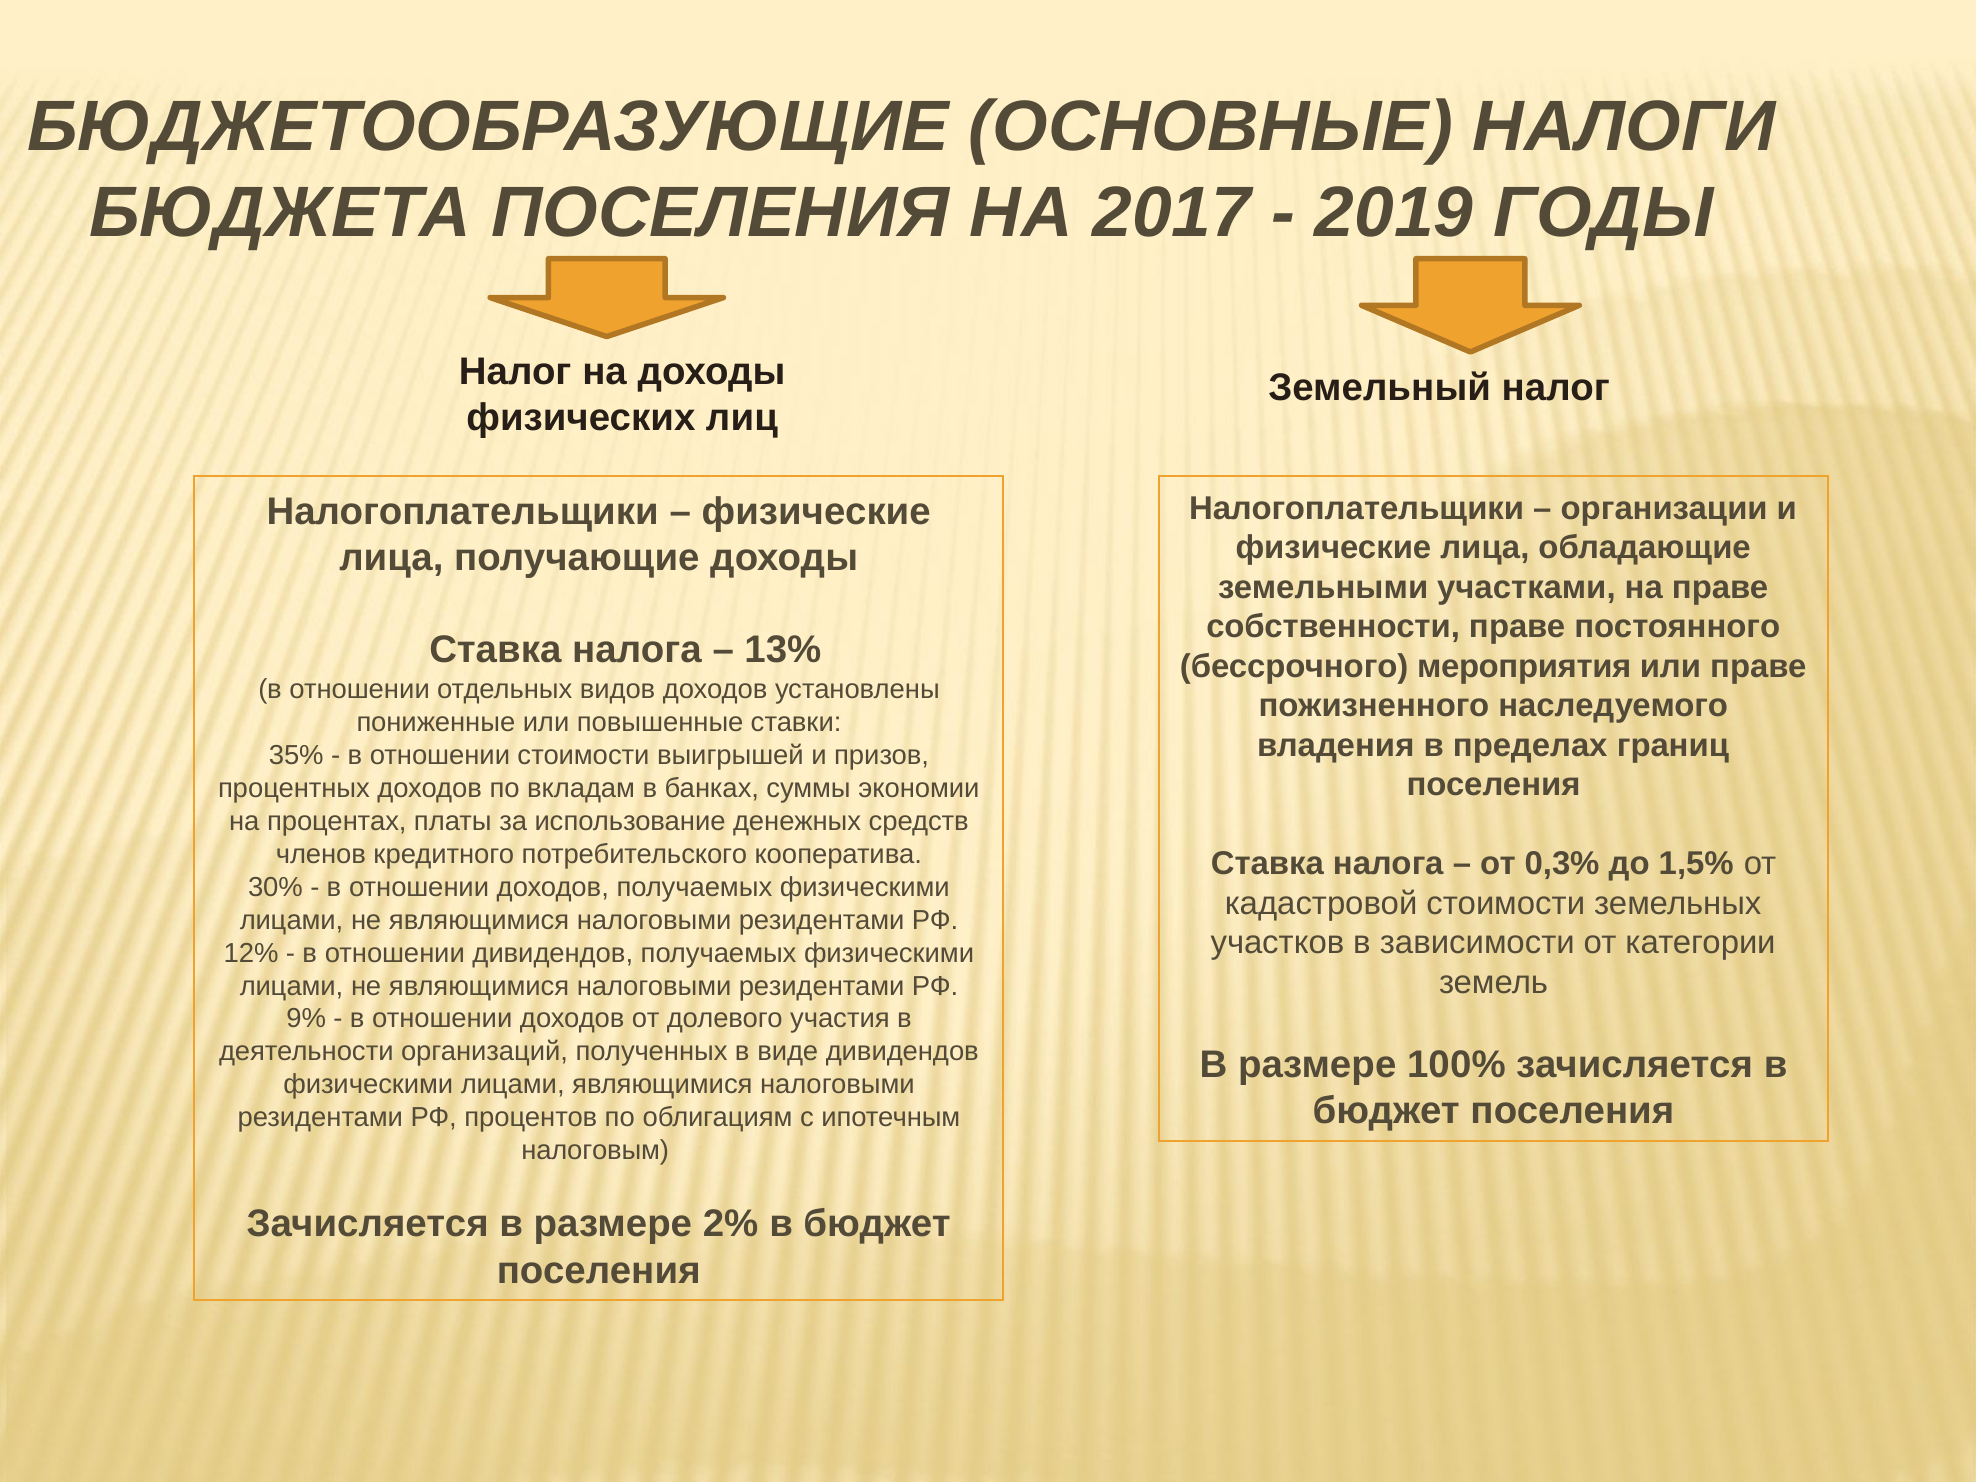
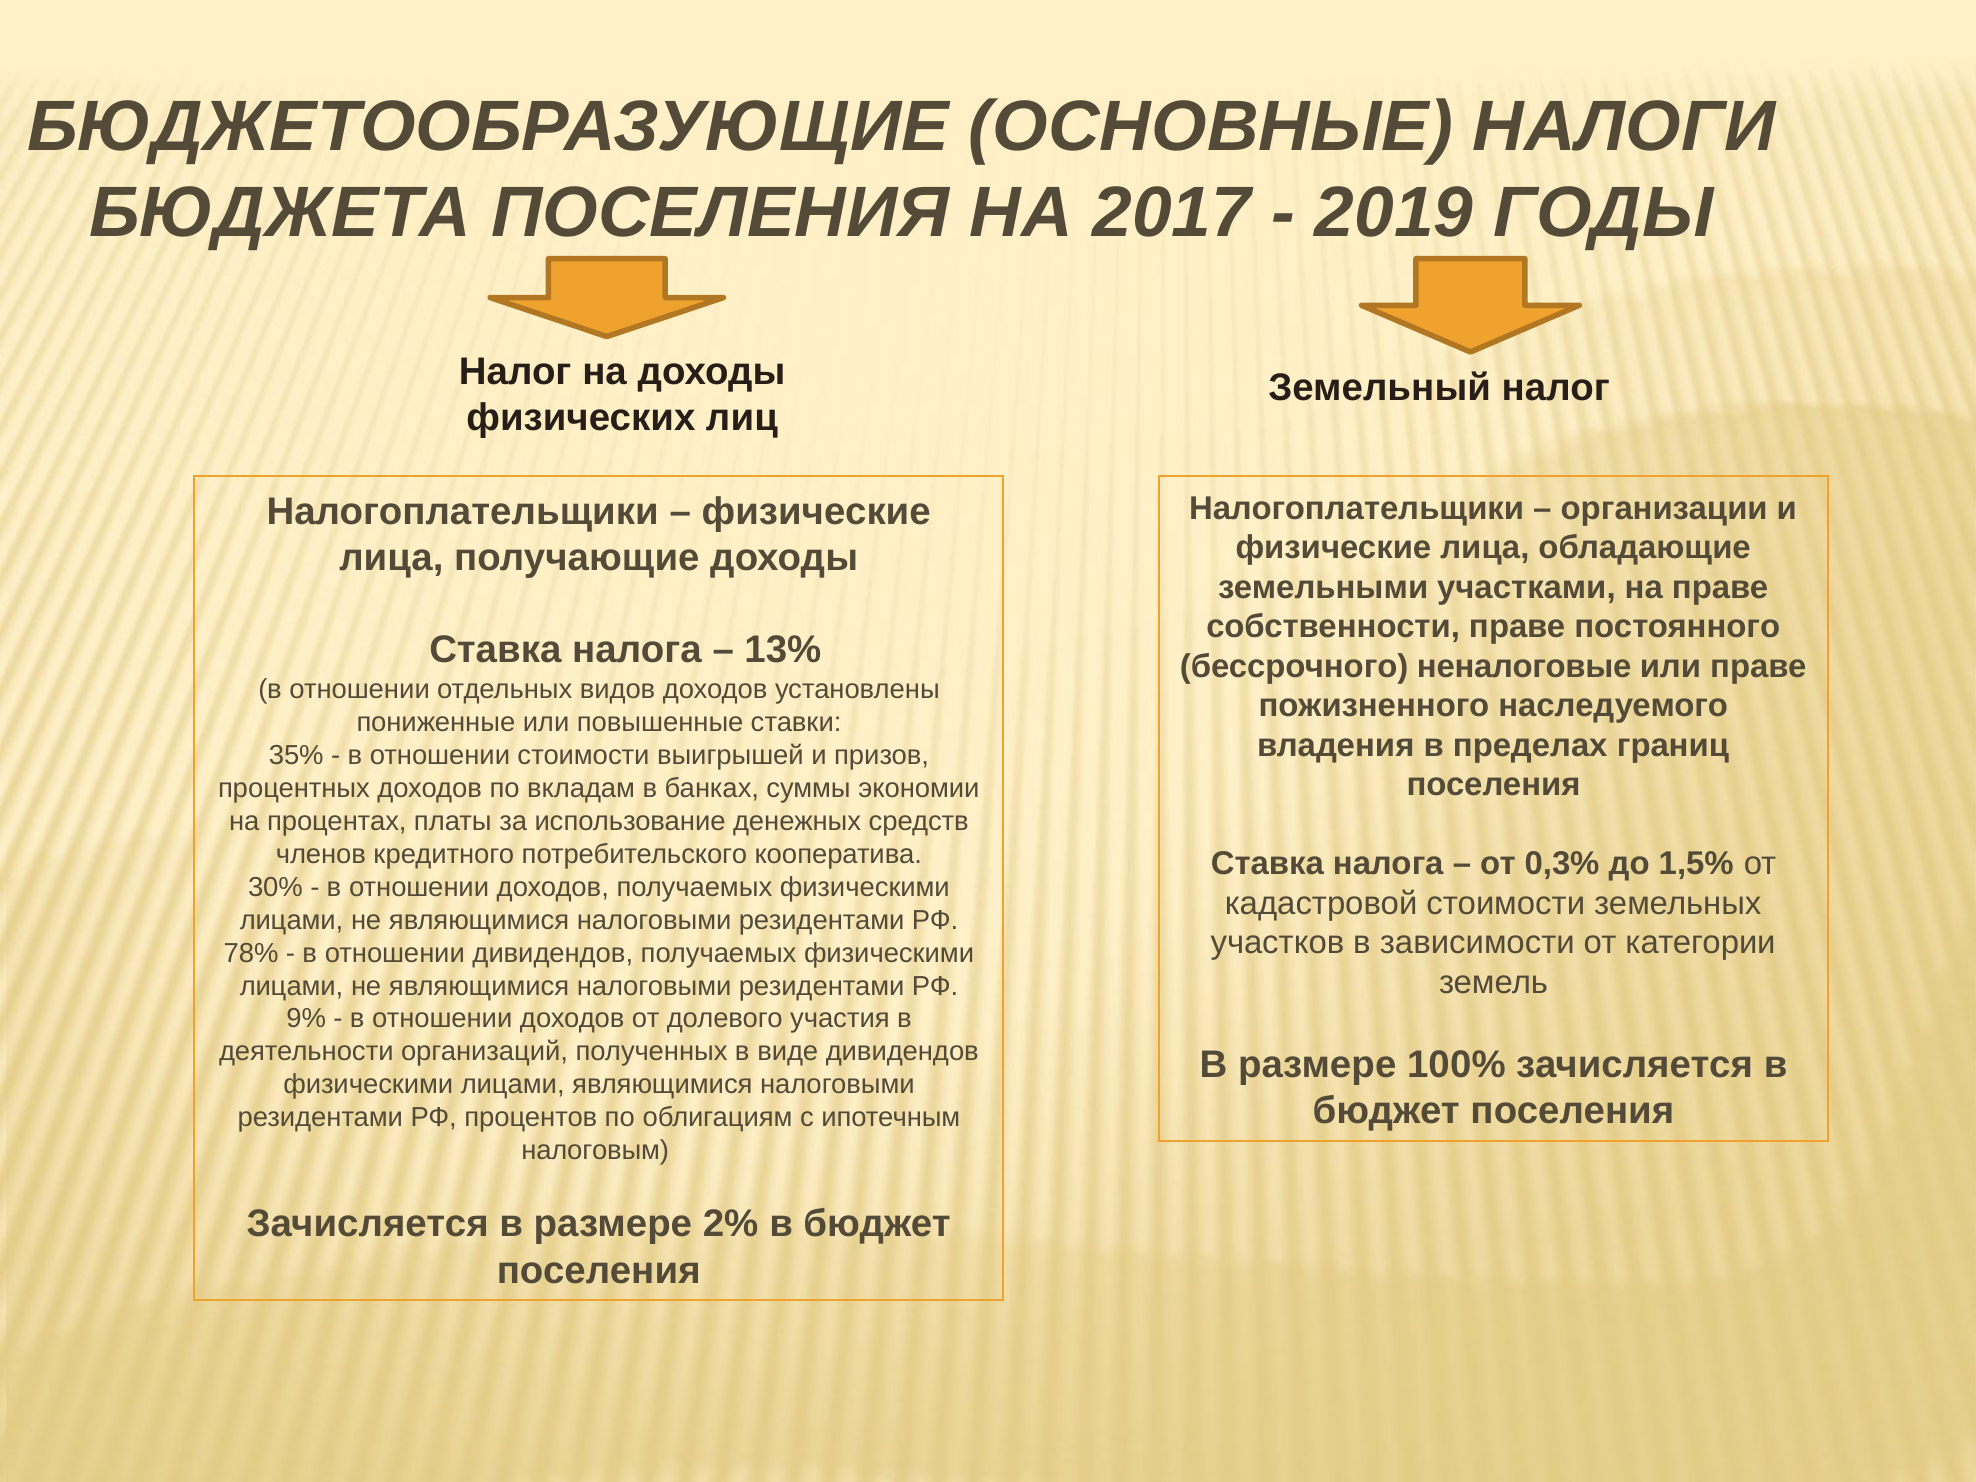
мероприятия: мероприятия -> неналоговые
12%: 12% -> 78%
